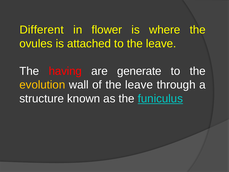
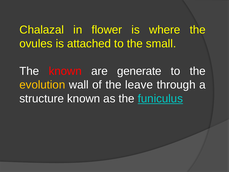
Different: Different -> Chalazal
to the leave: leave -> small
The having: having -> known
